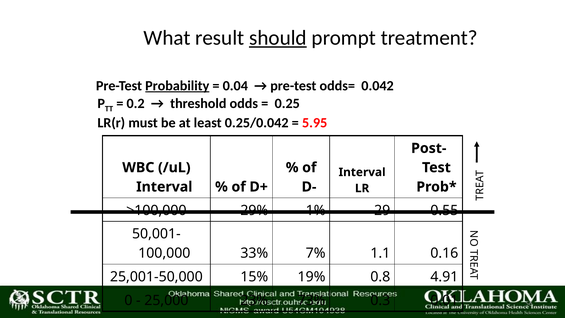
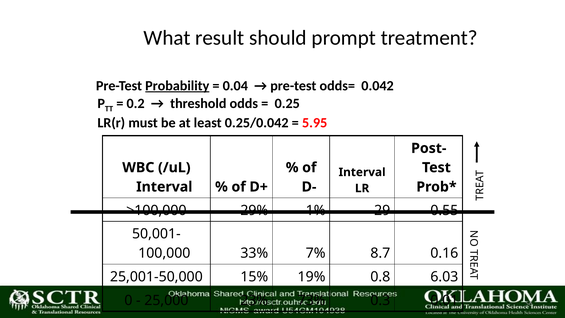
should underline: present -> none
1.1: 1.1 -> 8.7
4.91: 4.91 -> 6.03
